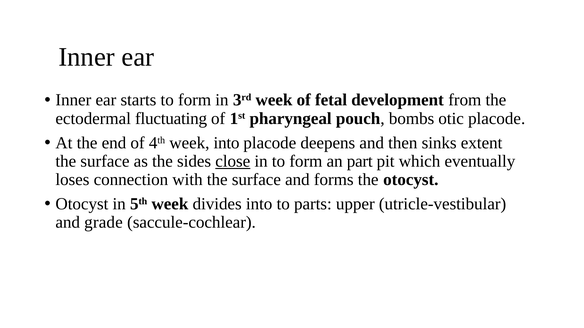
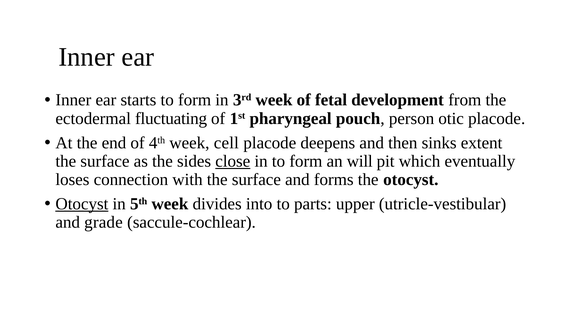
bombs: bombs -> person
week into: into -> cell
part: part -> will
Otocyst at (82, 204) underline: none -> present
